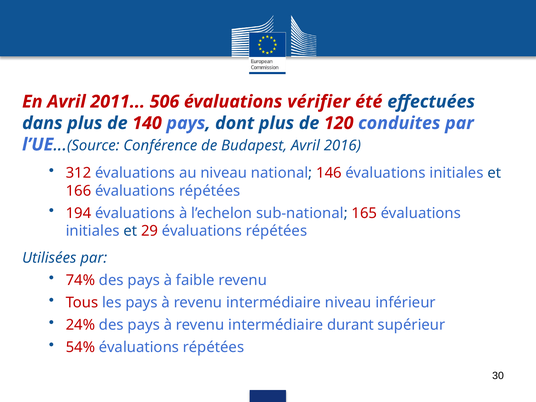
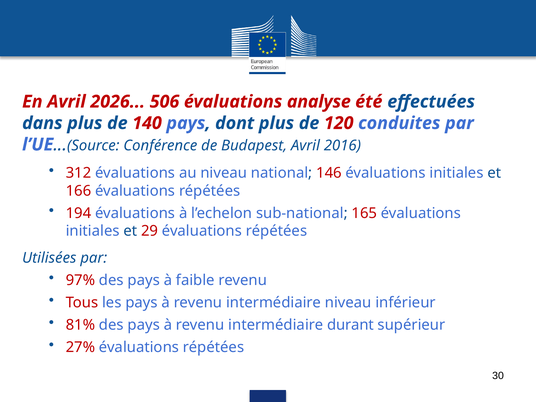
2011: 2011 -> 2026
vérifier: vérifier -> analyse
74%: 74% -> 97%
24%: 24% -> 81%
54%: 54% -> 27%
